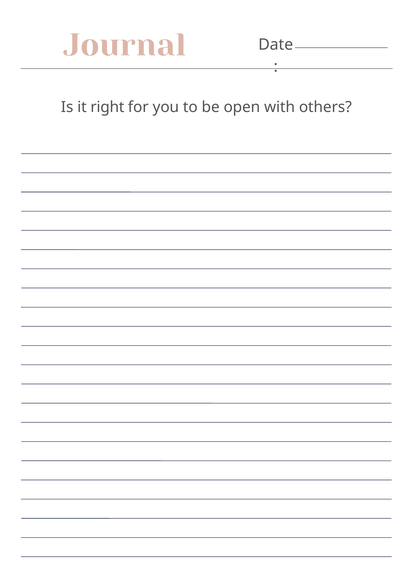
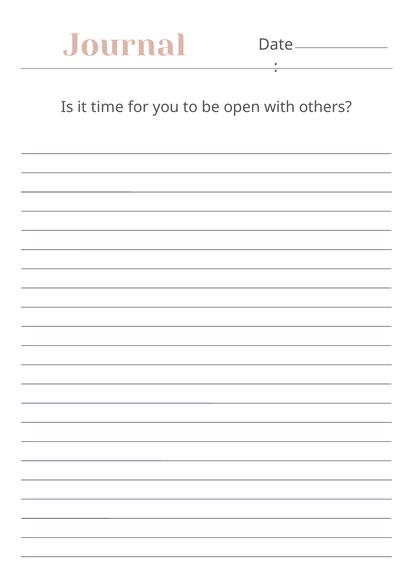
right: right -> time
